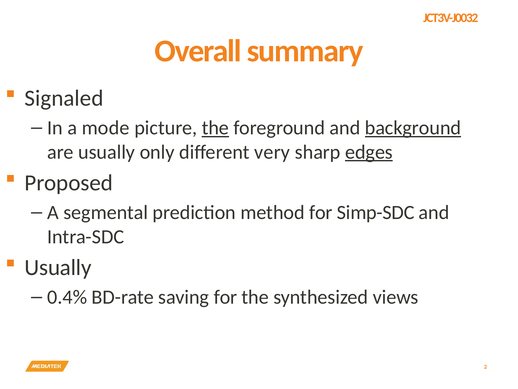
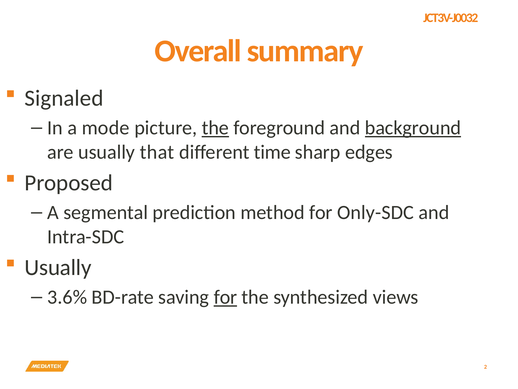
only: only -> that
very: very -> time
edges underline: present -> none
Simp-SDC: Simp-SDC -> Only-SDC
0.4%: 0.4% -> 3.6%
for at (225, 297) underline: none -> present
